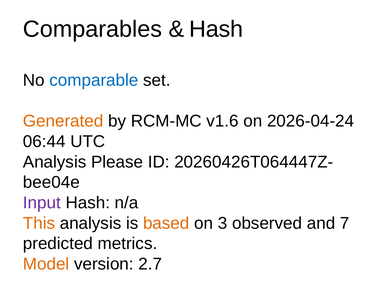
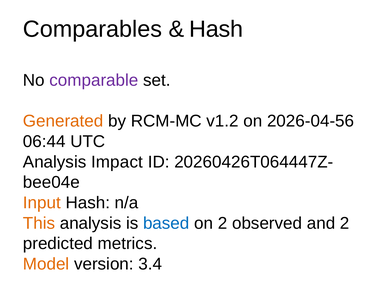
comparable colour: blue -> purple
v1.6: v1.6 -> v1.2
2026-04-24: 2026-04-24 -> 2026-04-56
Please: Please -> Impact
Input colour: purple -> orange
based colour: orange -> blue
on 3: 3 -> 2
and 7: 7 -> 2
2.7: 2.7 -> 3.4
